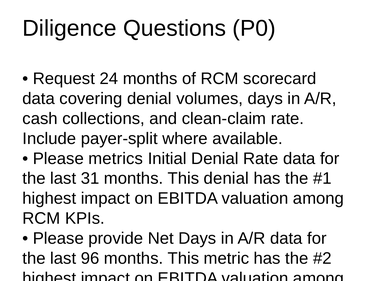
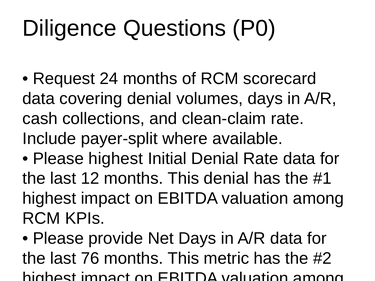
Please metrics: metrics -> highest
31: 31 -> 12
96: 96 -> 76
